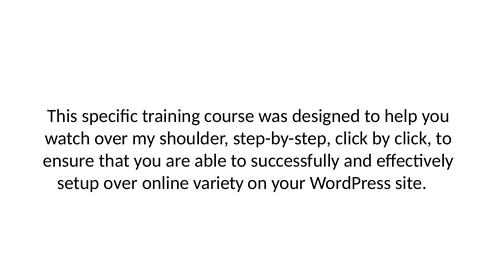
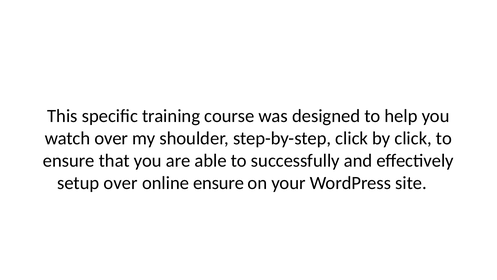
online variety: variety -> ensure
